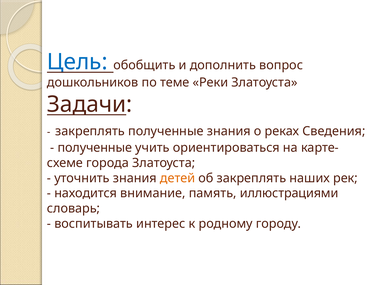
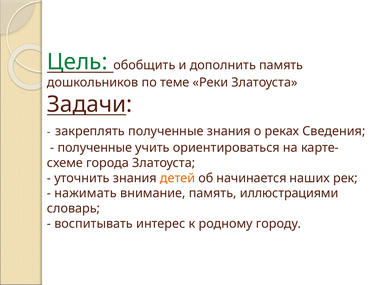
Цель colour: blue -> green
дополнить вопрос: вопрос -> память
об закреплять: закреплять -> начинается
находится: находится -> нажимать
